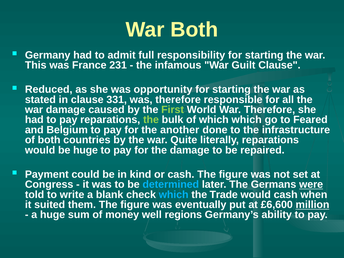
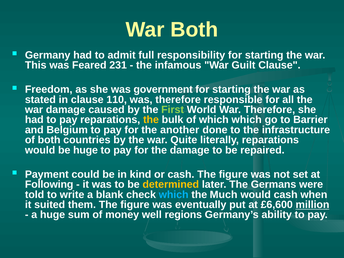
France: France -> Feared
Reduced: Reduced -> Freedom
opportunity: opportunity -> government
331: 331 -> 110
the at (151, 120) colour: light green -> yellow
Feared: Feared -> Barrier
Congress: Congress -> Following
determined colour: light blue -> yellow
were underline: present -> none
Trade: Trade -> Much
